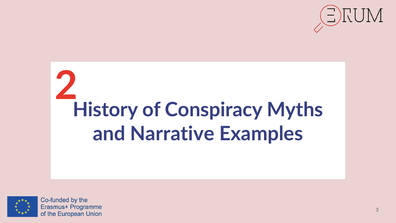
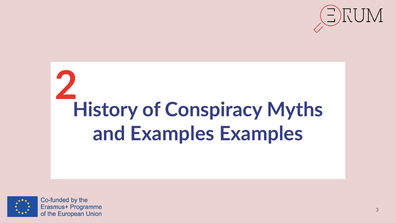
and Narrative: Narrative -> Examples
